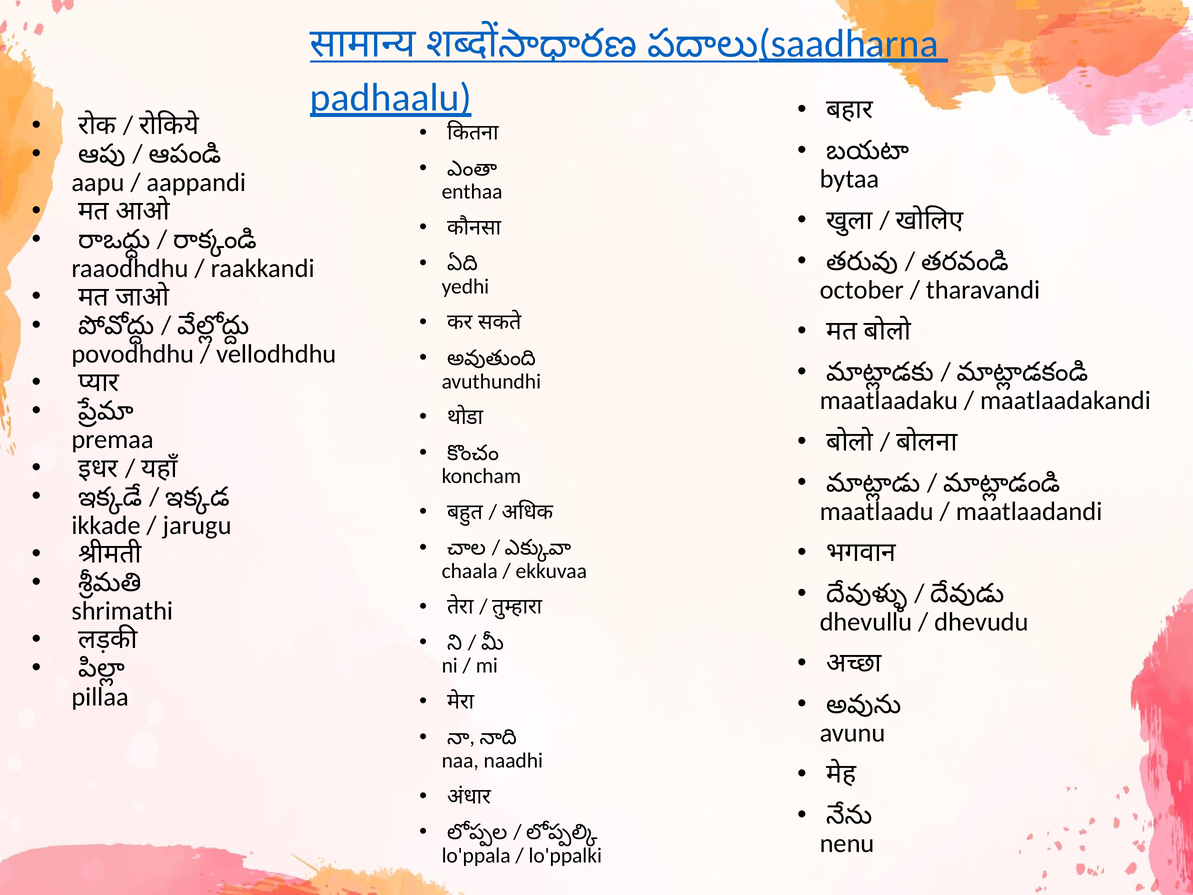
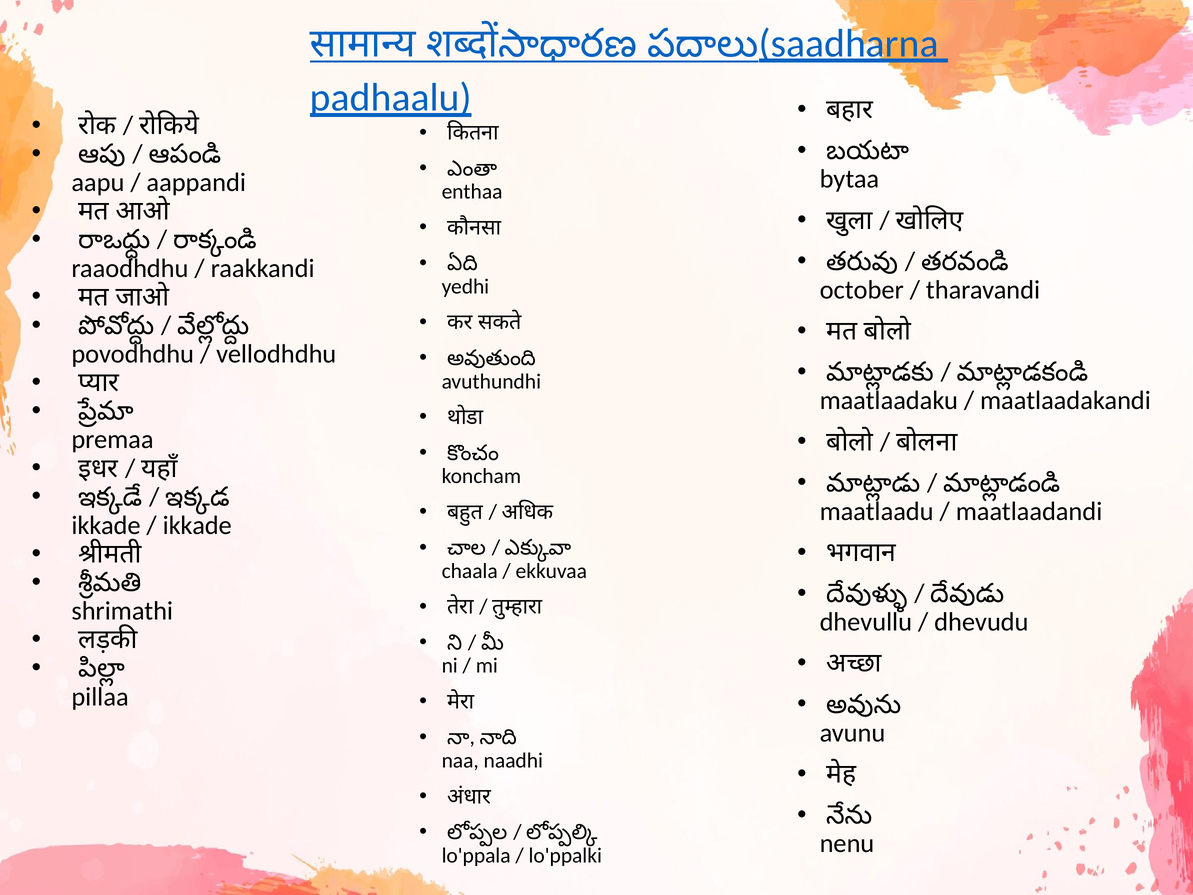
jarugu at (197, 525): jarugu -> ikkade
